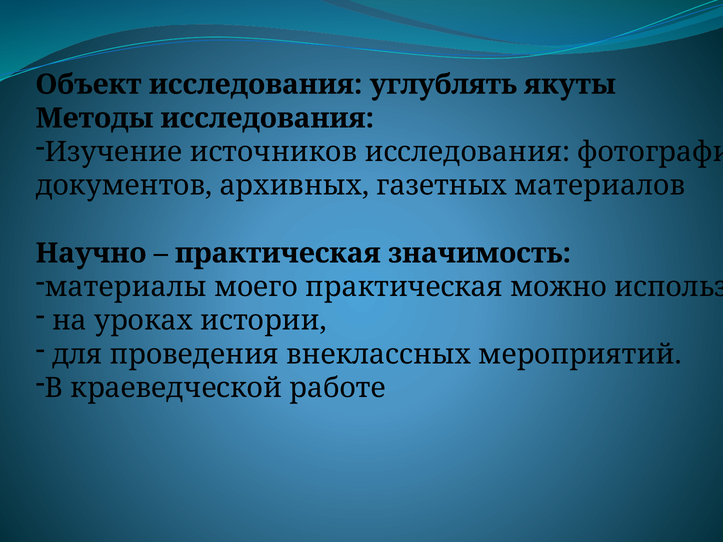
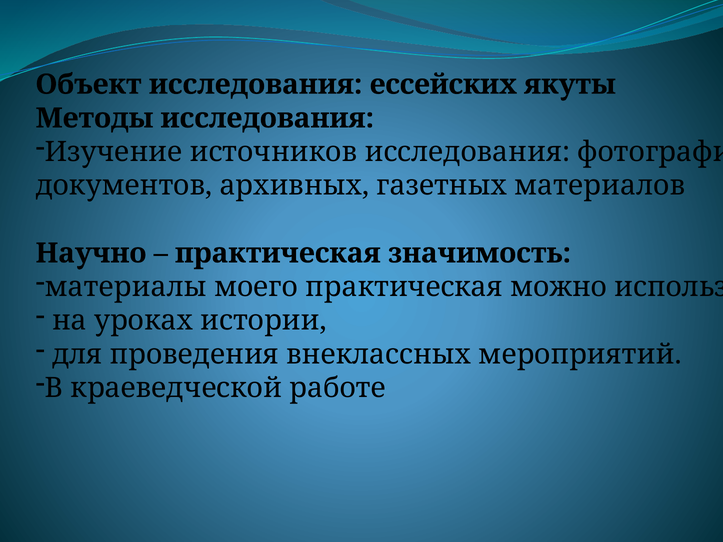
углублять: углублять -> ессейских
